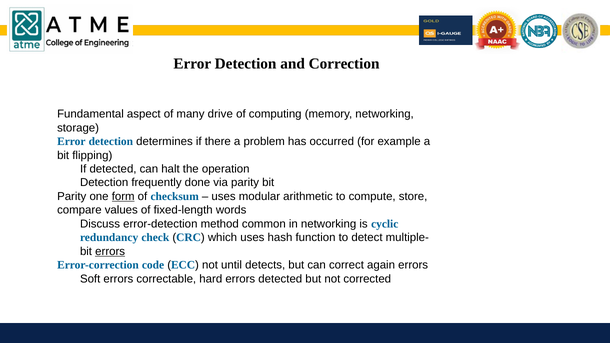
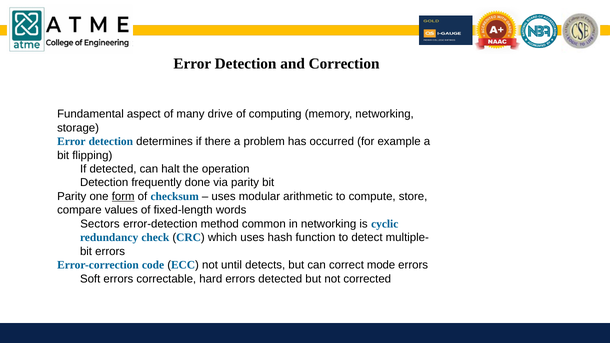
Discuss: Discuss -> Sectors
errors at (110, 251) underline: present -> none
again: again -> mode
